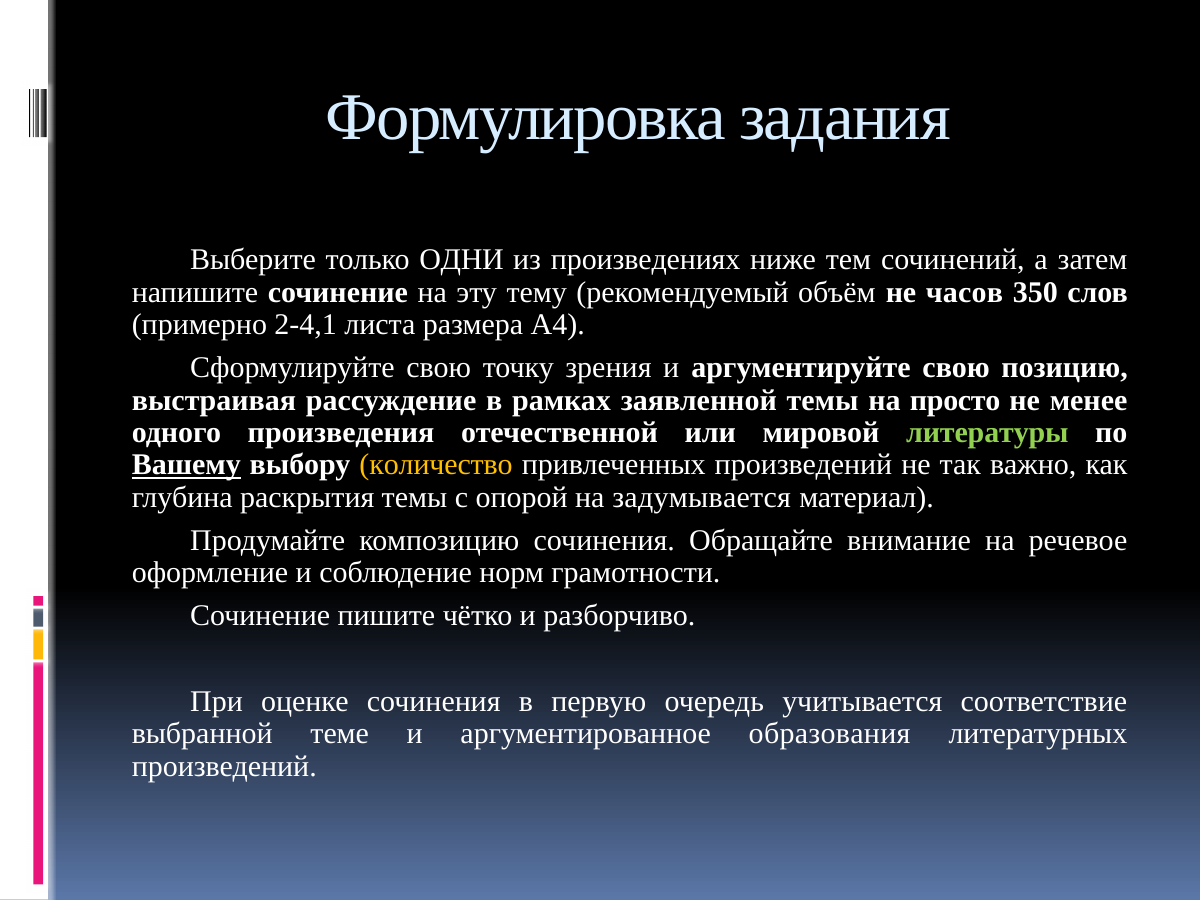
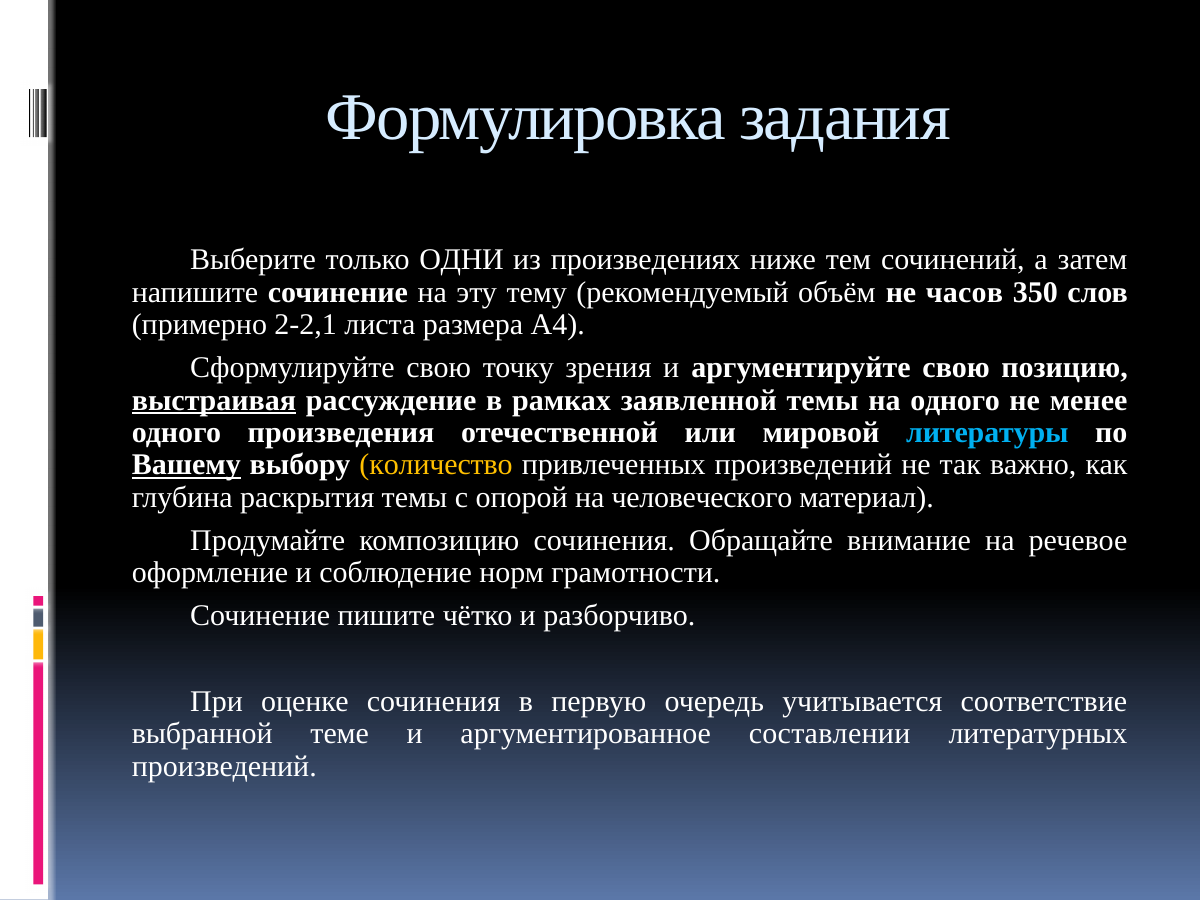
2-4,1: 2-4,1 -> 2-2,1
выстраивая underline: none -> present
на просто: просто -> одного
литературы colour: light green -> light blue
задумывается: задумывается -> человеческого
образования: образования -> составлении
